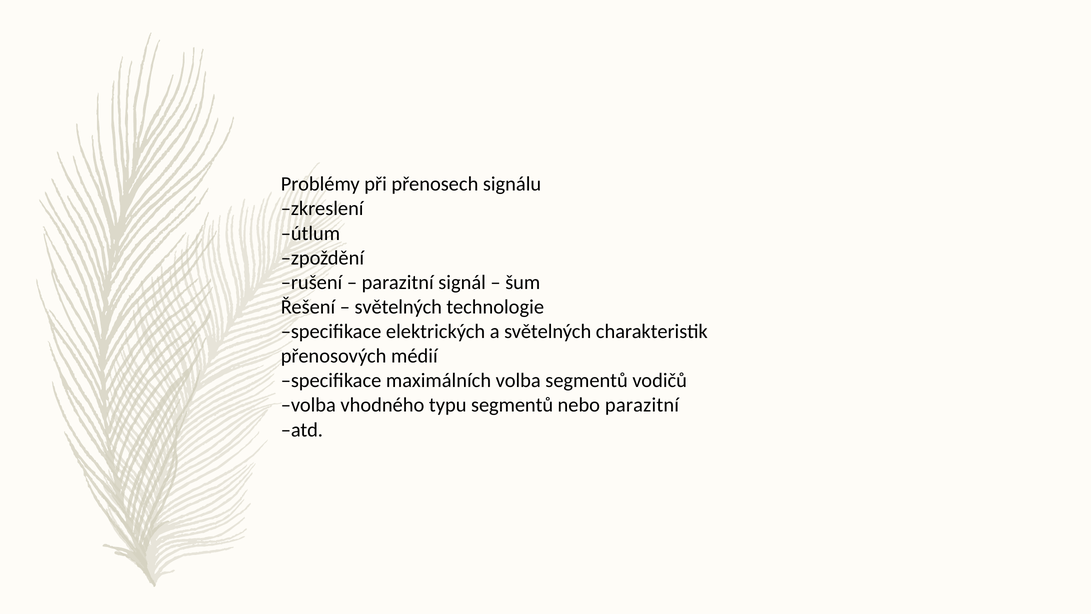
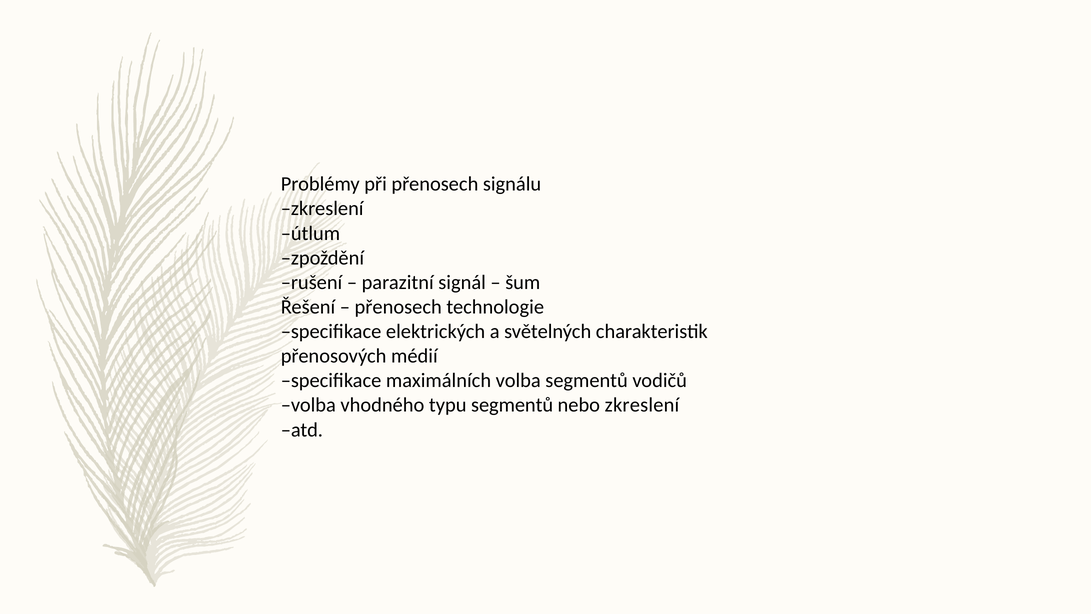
světelných at (398, 307): světelných -> přenosech
nebo parazitní: parazitní -> zkreslení
